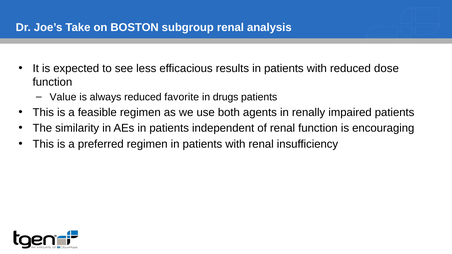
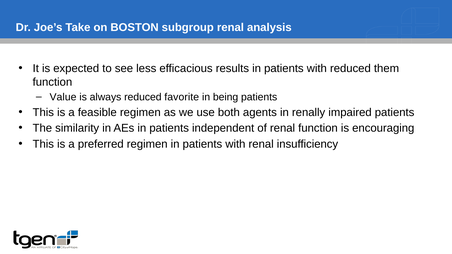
dose: dose -> them
drugs: drugs -> being
